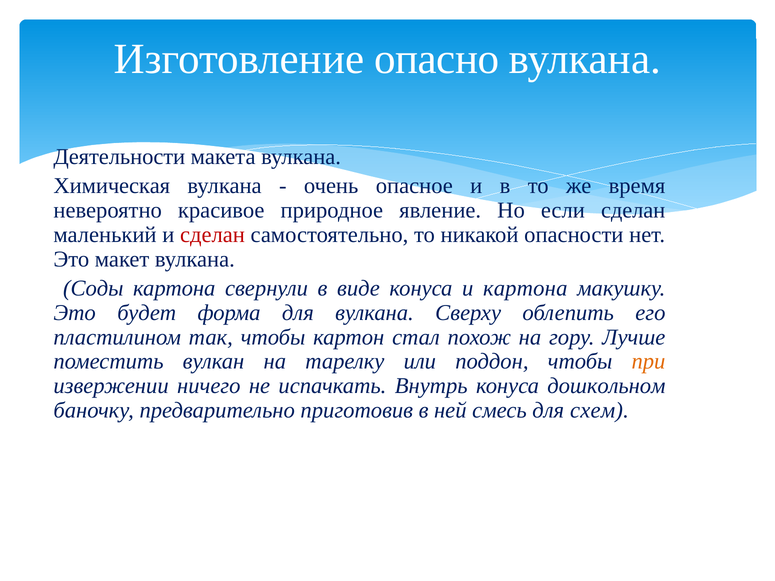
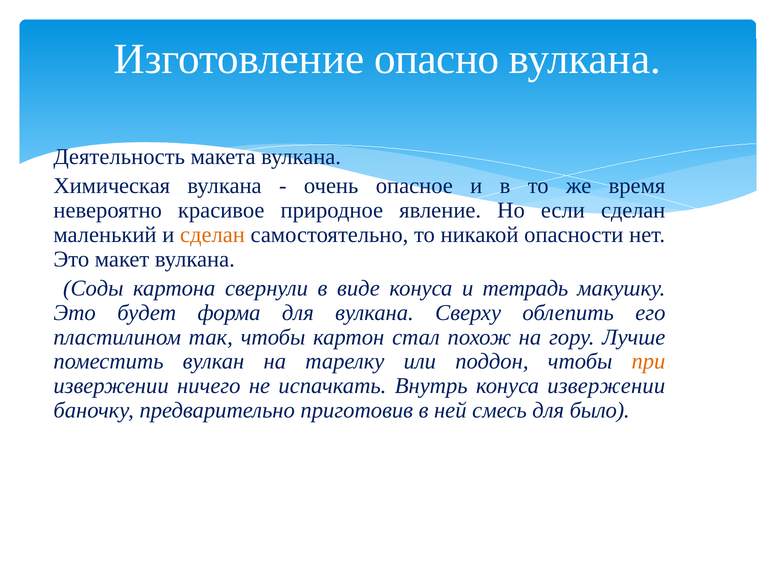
Деятельности: Деятельности -> Деятельность
сделан at (212, 235) colour: red -> orange
и картона: картона -> тетрадь
конуса дошкольном: дошкольном -> извержении
схем: схем -> было
